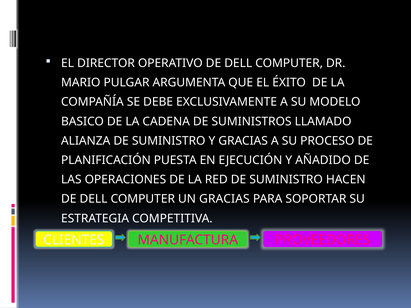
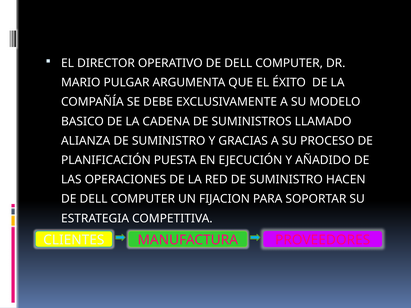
UN GRACIAS: GRACIAS -> FIJACION
